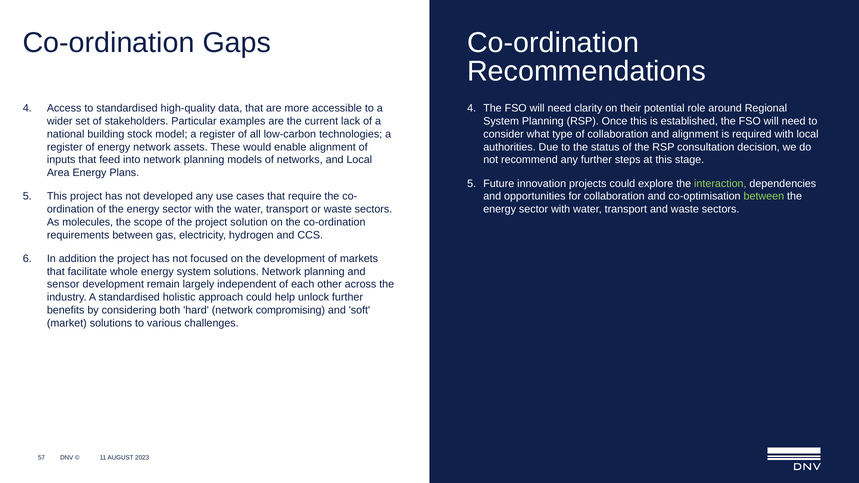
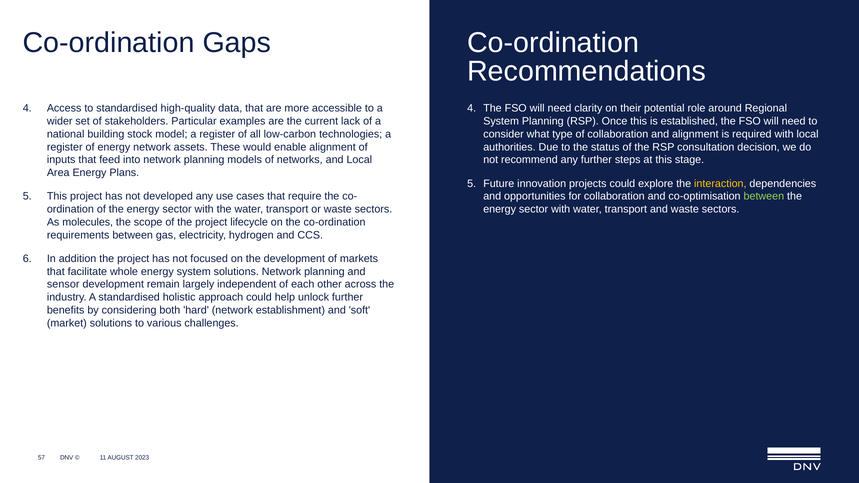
interaction colour: light green -> yellow
solution: solution -> lifecycle
compromising: compromising -> establishment
